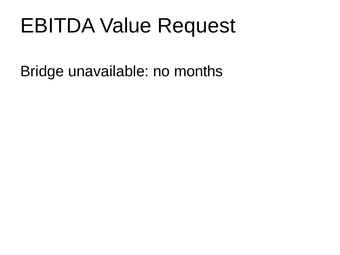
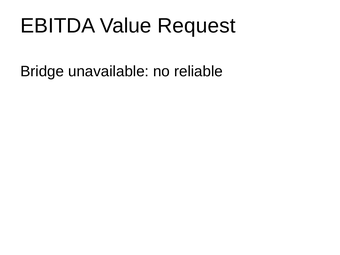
months: months -> reliable
